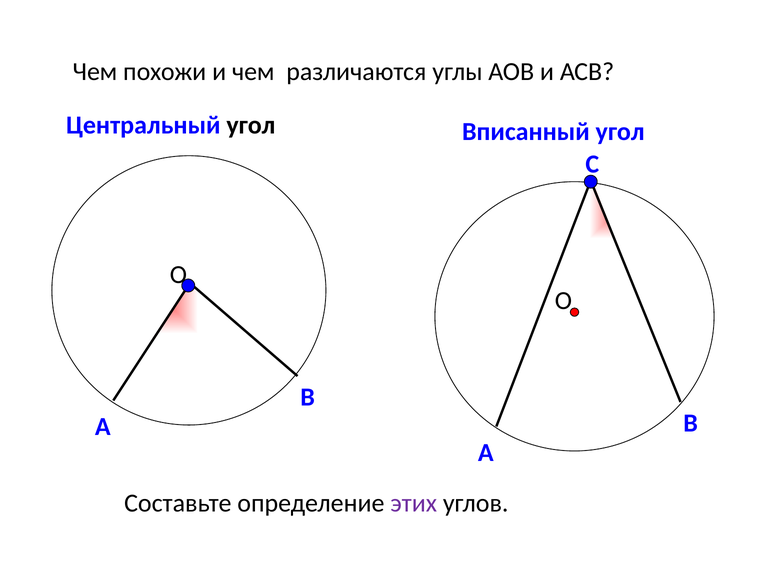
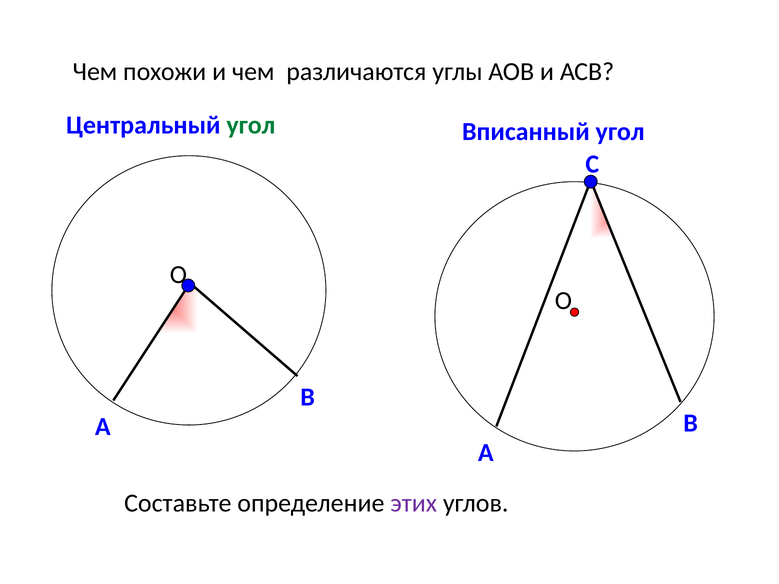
угол at (251, 125) colour: black -> green
